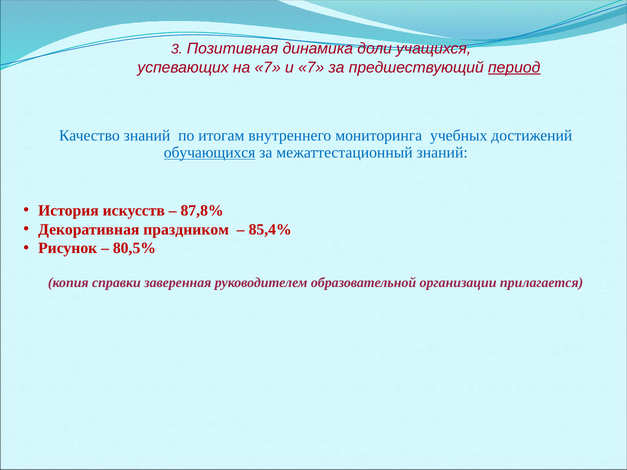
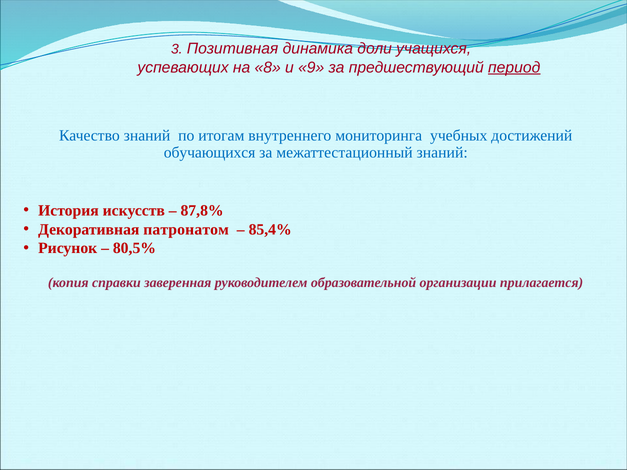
на 7: 7 -> 8
и 7: 7 -> 9
обучающихся underline: present -> none
праздником: праздником -> патронатом
